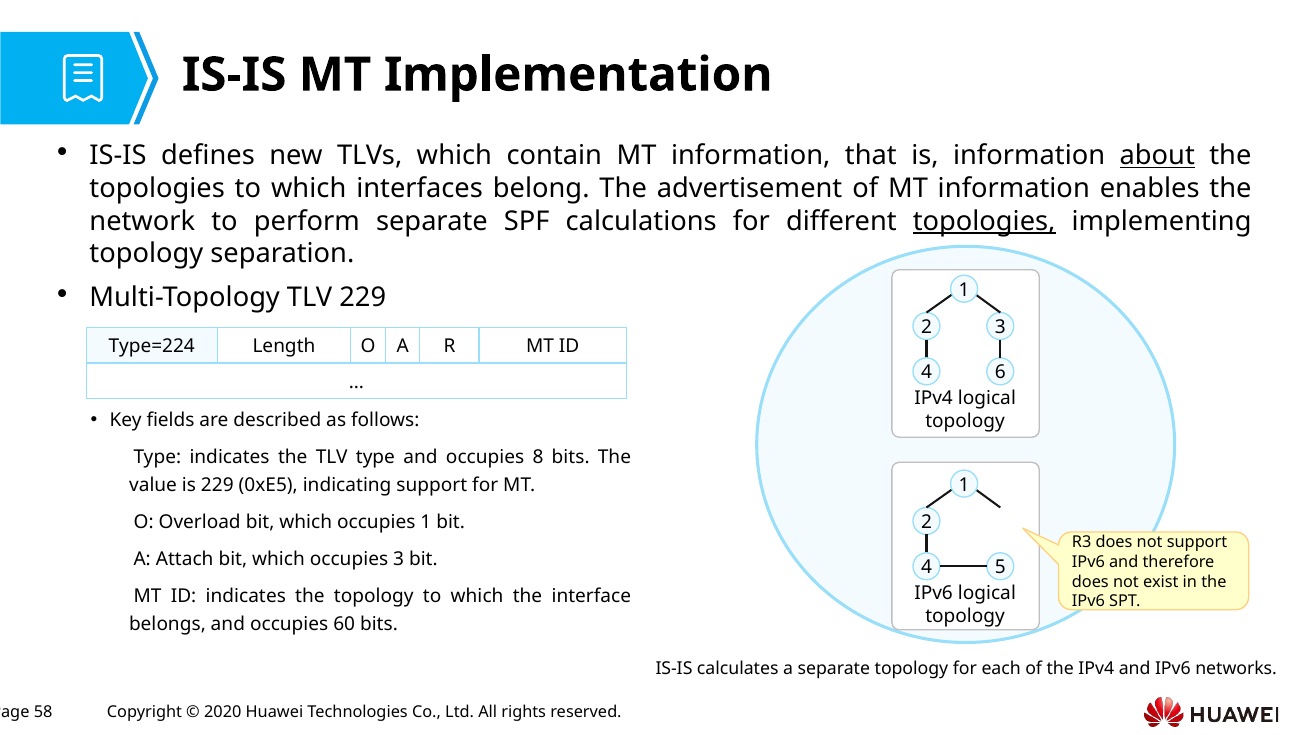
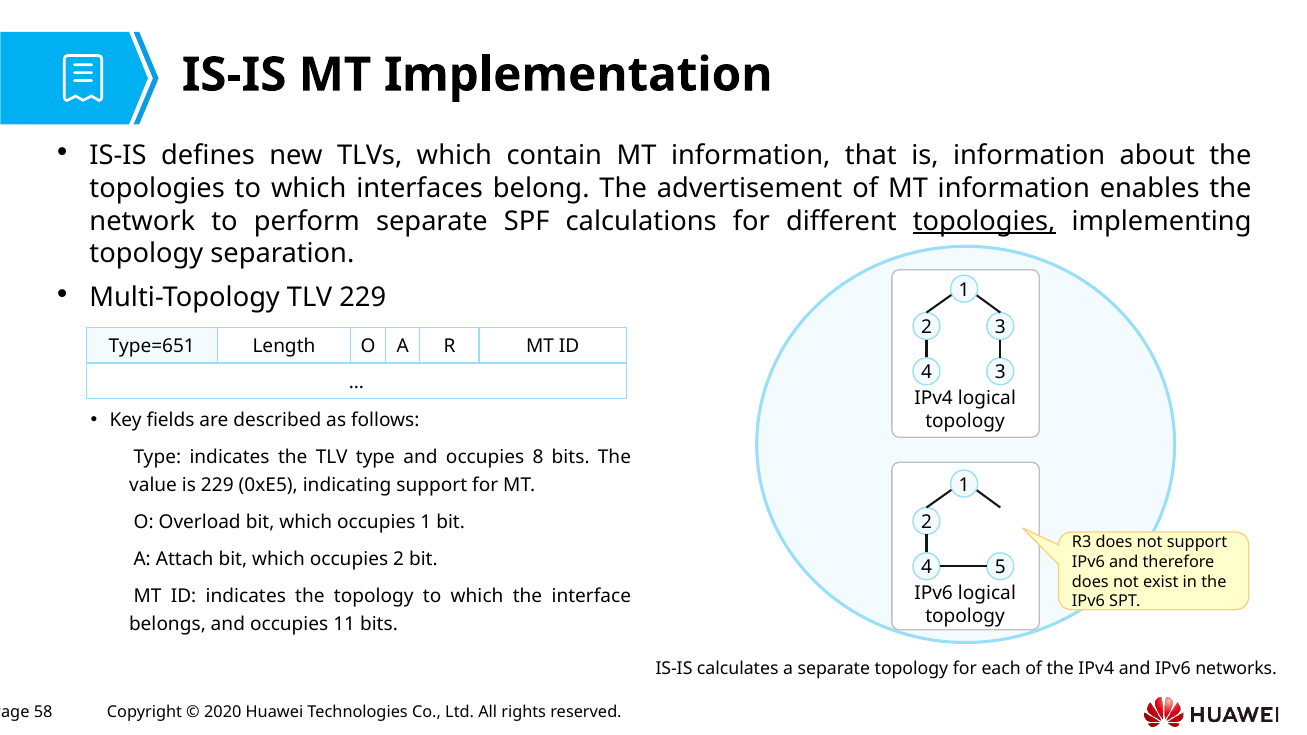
about underline: present -> none
Type=224: Type=224 -> Type=651
4 6: 6 -> 3
occupies 3: 3 -> 2
60: 60 -> 11
